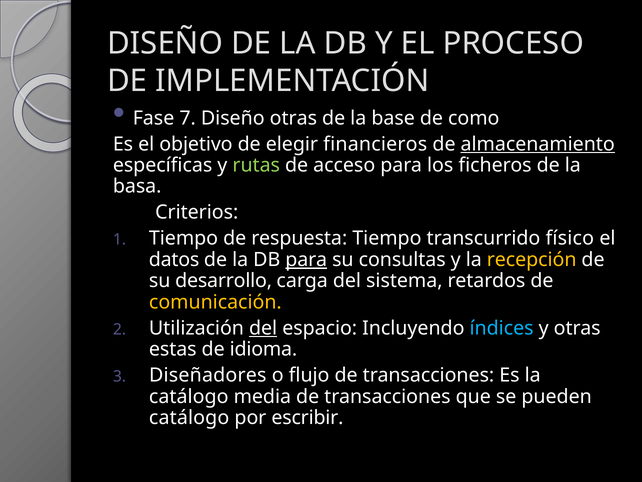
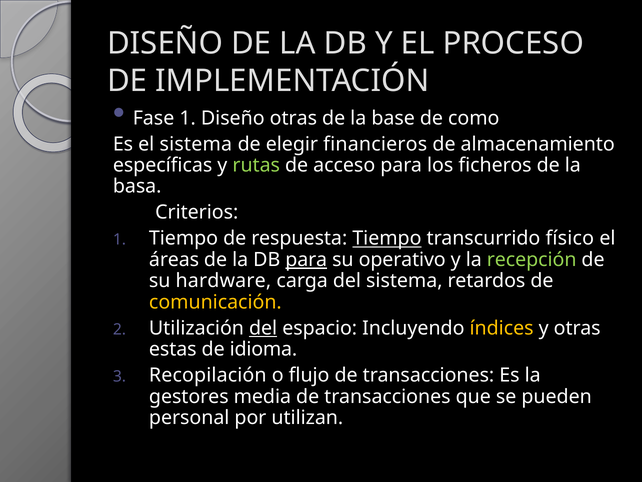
Fase 7: 7 -> 1
el objetivo: objetivo -> sistema
almacenamiento underline: present -> none
Tiempo at (387, 238) underline: none -> present
datos: datos -> áreas
consultas: consultas -> operativo
recepción colour: yellow -> light green
desarrollo: desarrollo -> hardware
índices colour: light blue -> yellow
Diseñadores: Diseñadores -> Recopilación
catálogo at (189, 396): catálogo -> gestores
catálogo at (189, 417): catálogo -> personal
escribir: escribir -> utilizan
